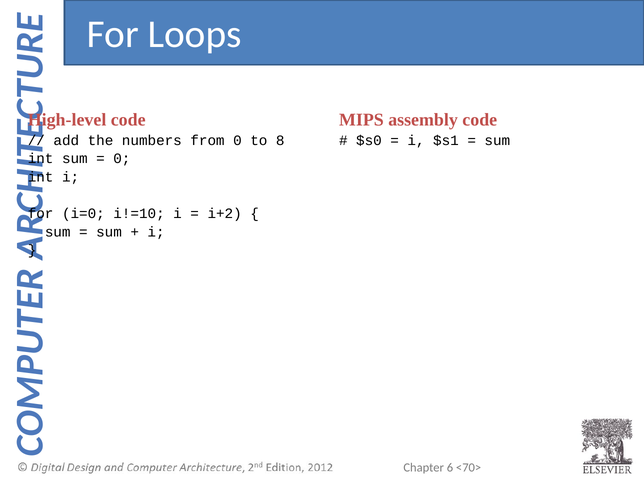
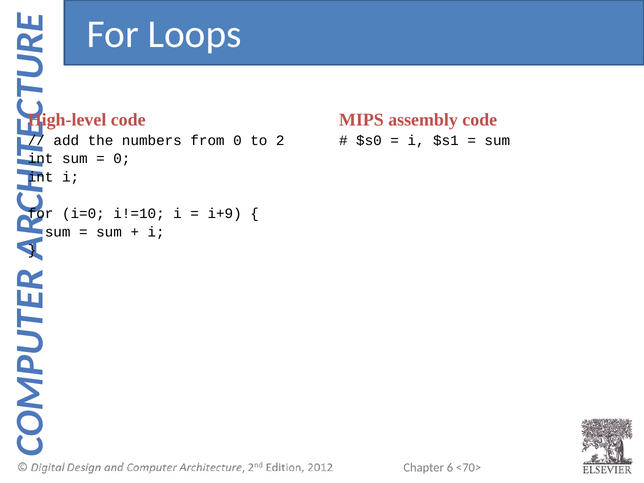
8: 8 -> 2
i+2: i+2 -> i+9
